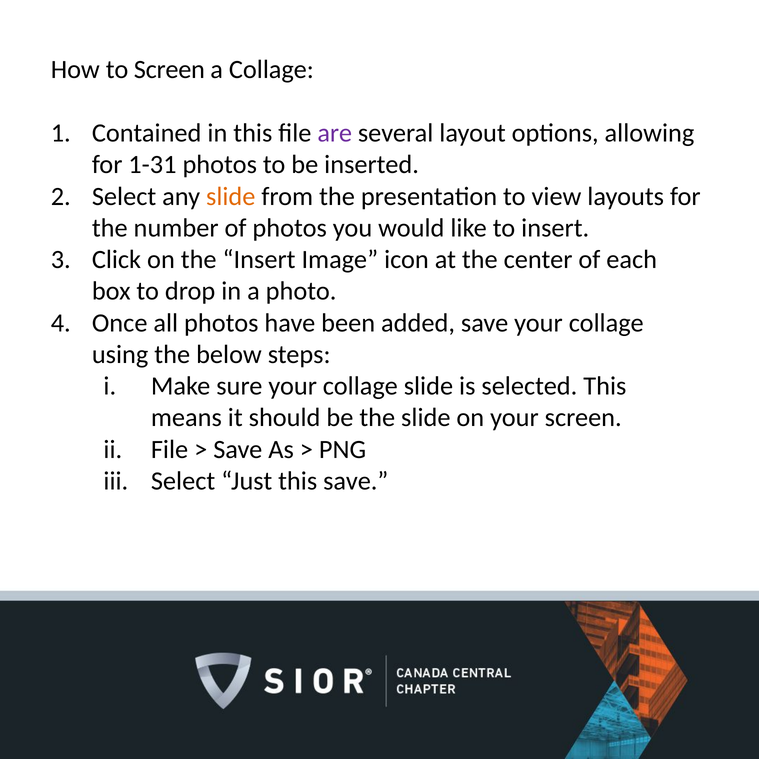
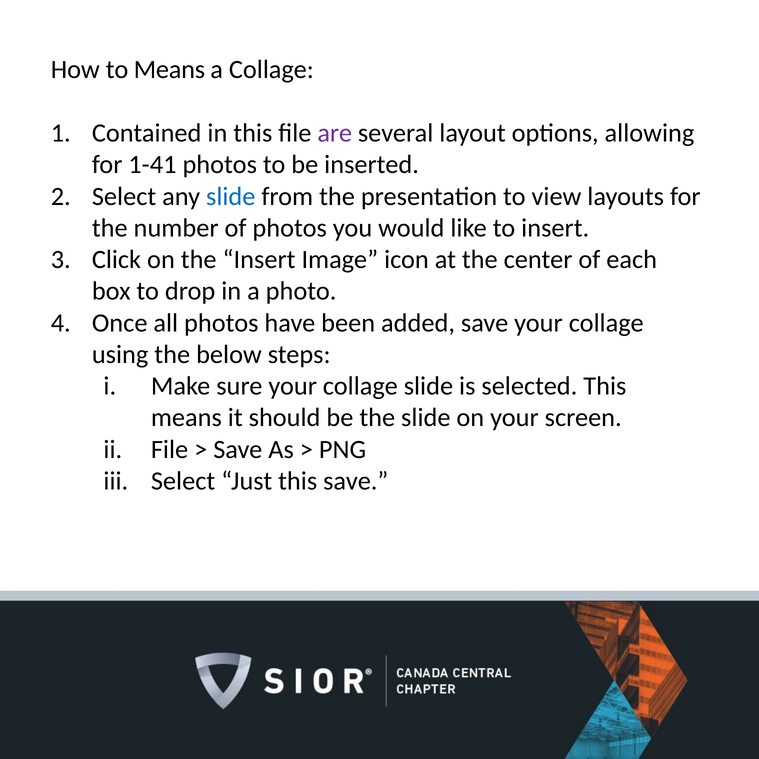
to Screen: Screen -> Means
1-31: 1-31 -> 1-41
slide at (231, 196) colour: orange -> blue
